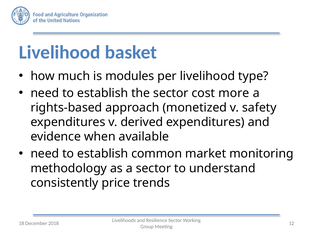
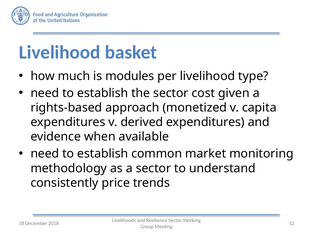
more: more -> given
safety: safety -> capita
